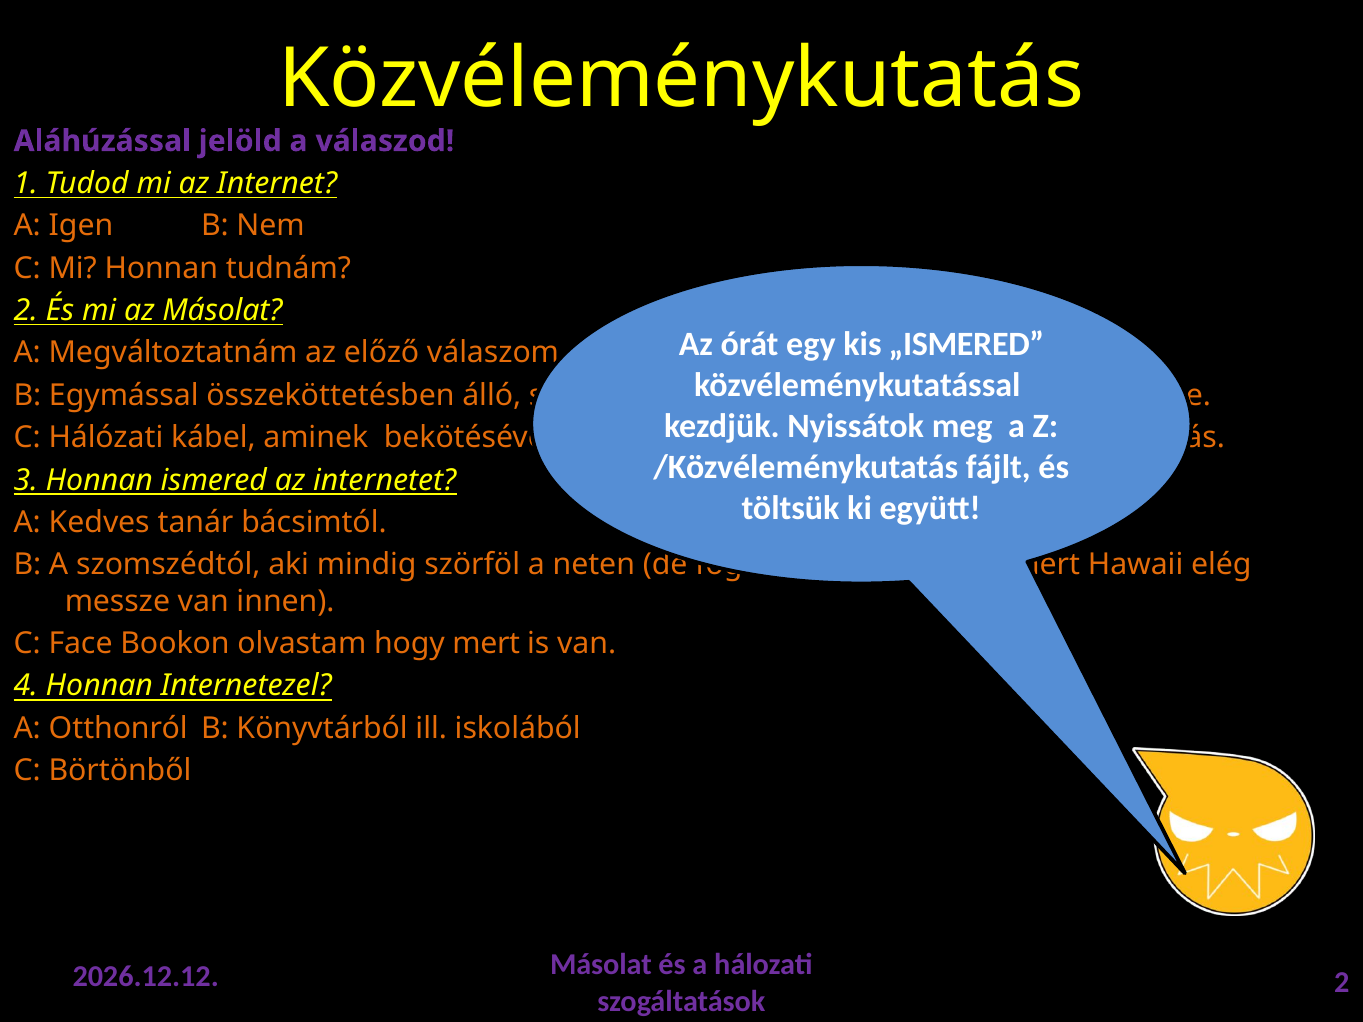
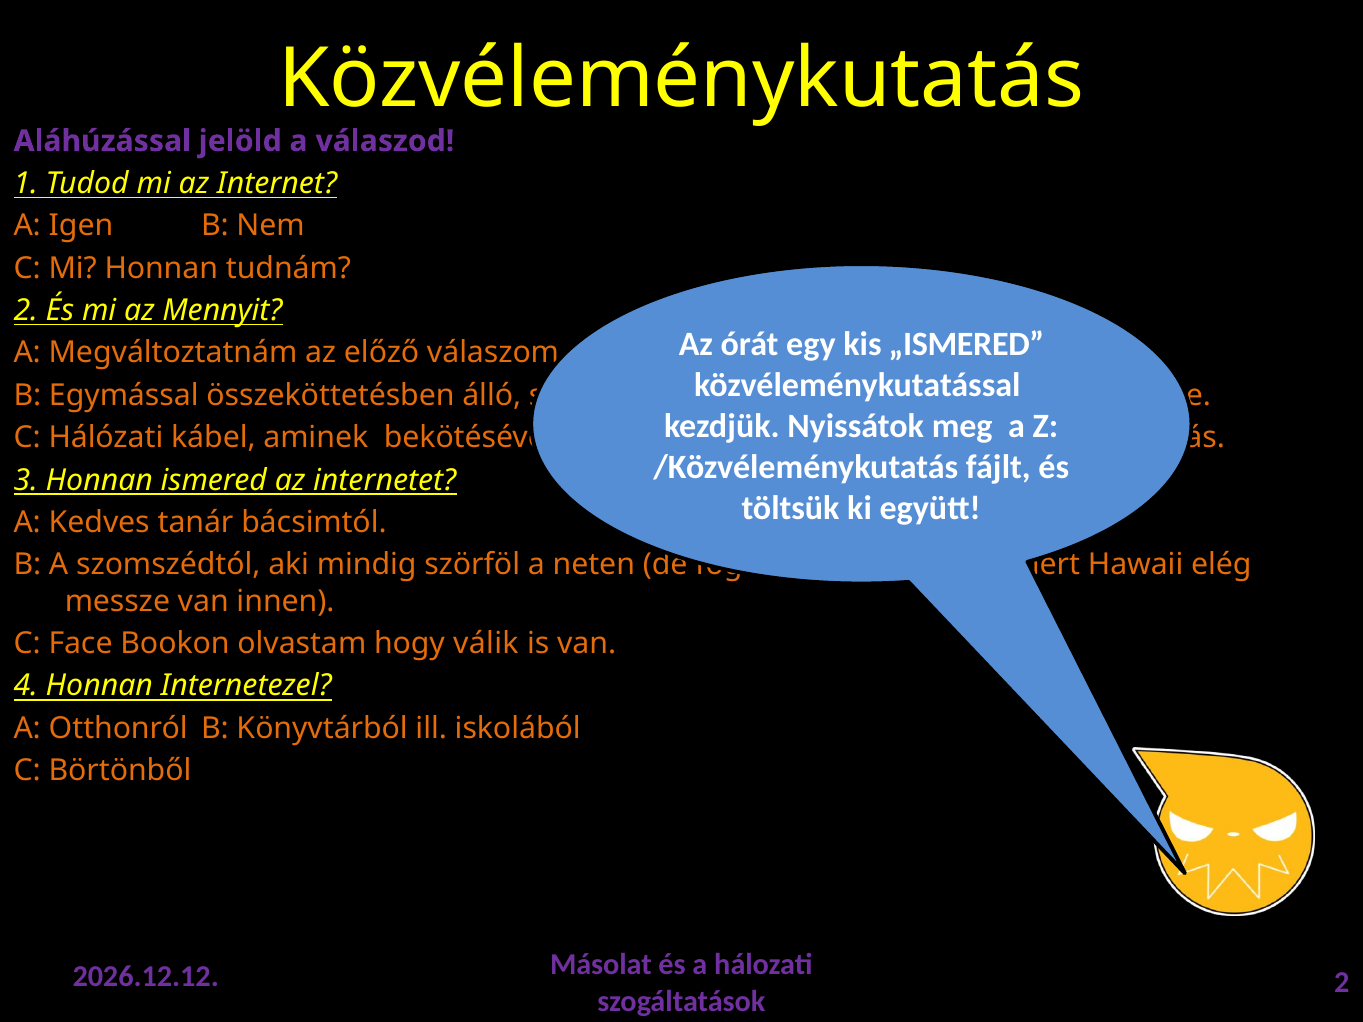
az Másolat: Másolat -> Mennyit
olvastam hogy mert: mert -> válik
